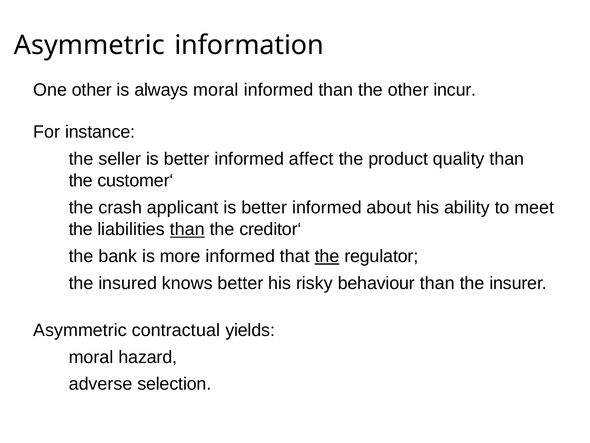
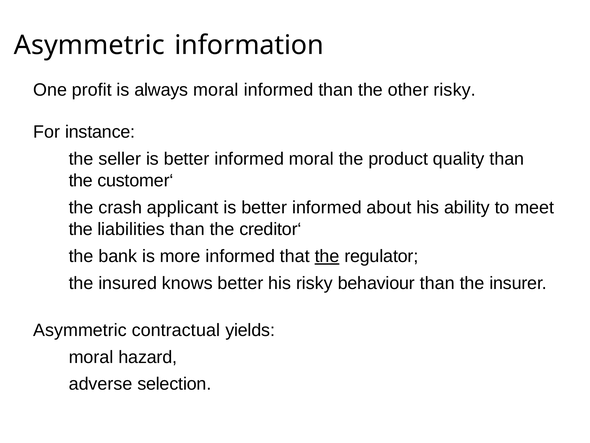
One other: other -> profit
other incur: incur -> risky
informed affect: affect -> moral
than at (187, 229) underline: present -> none
